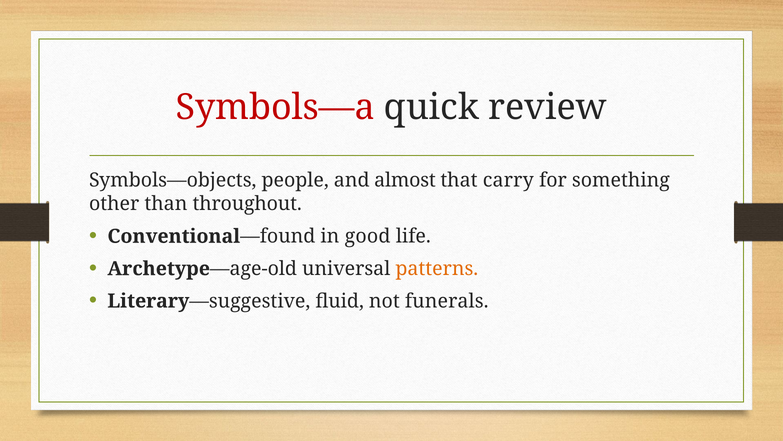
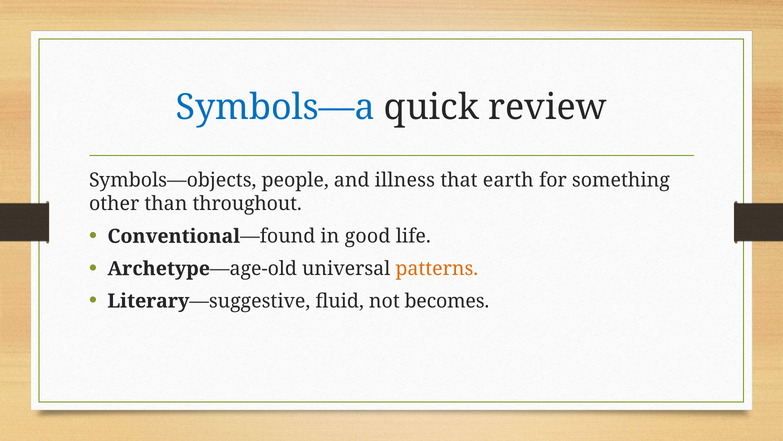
Symbols—a colour: red -> blue
almost: almost -> illness
carry: carry -> earth
funerals: funerals -> becomes
